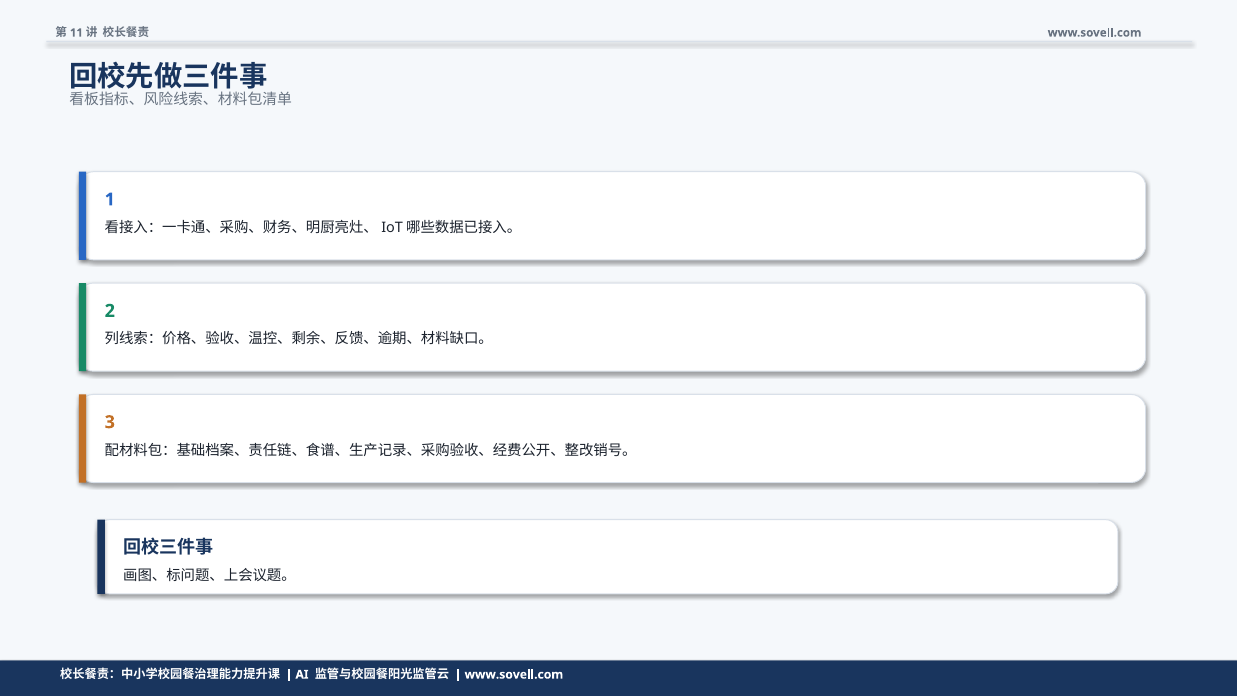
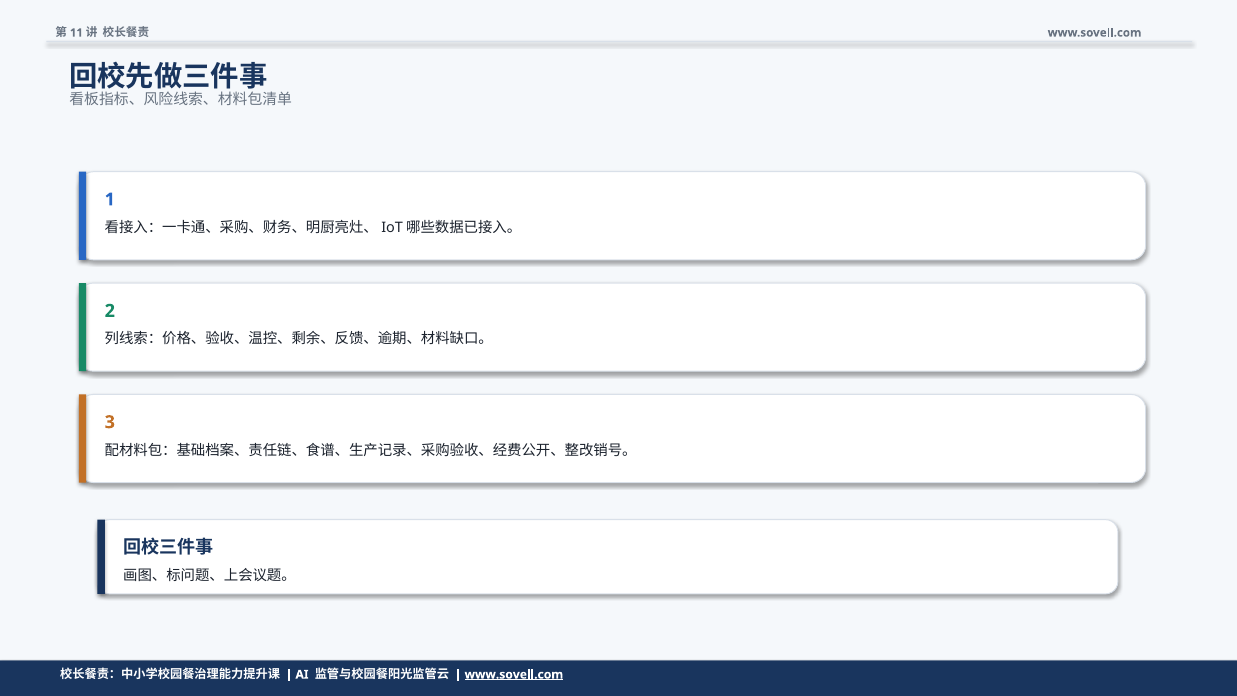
www.sovell.com at (514, 674) underline: none -> present
